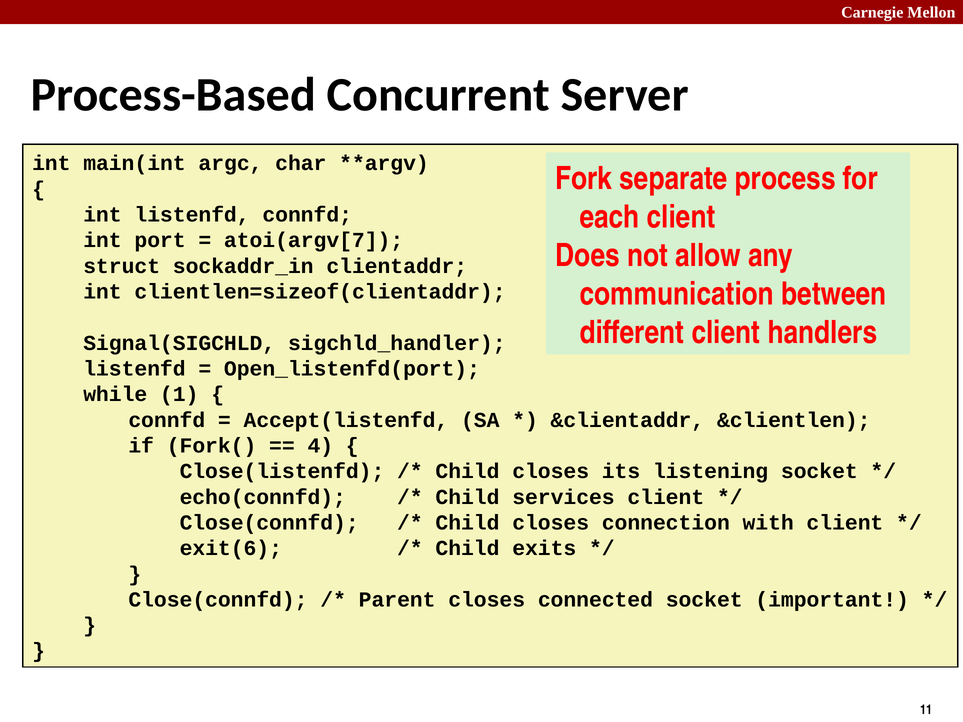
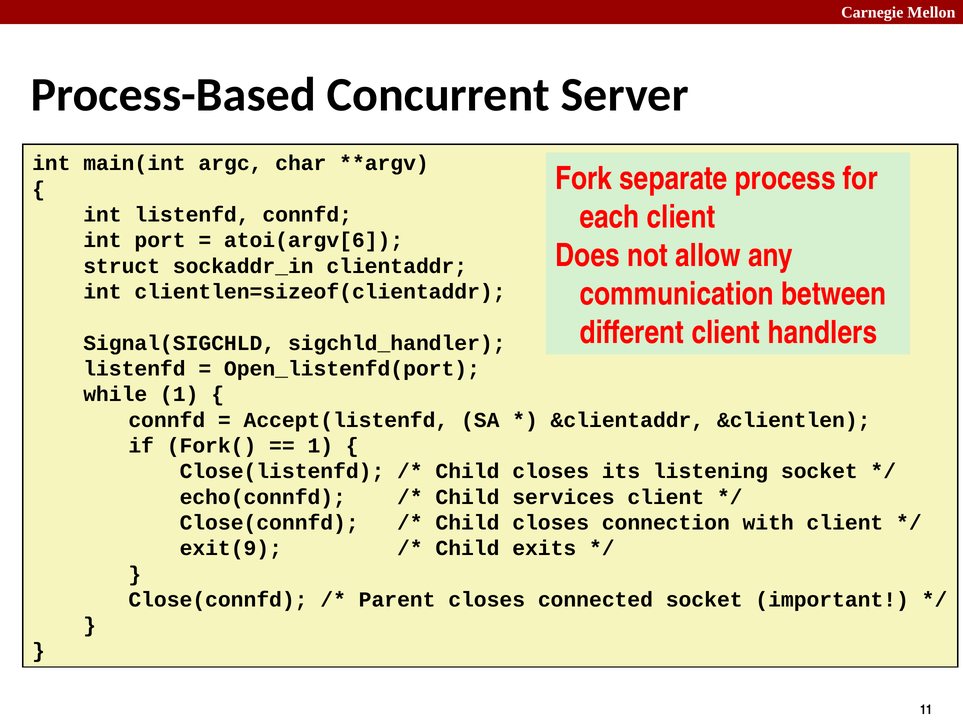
atoi(argv[7: atoi(argv[7 -> atoi(argv[6
4 at (320, 446): 4 -> 1
exit(6: exit(6 -> exit(9
